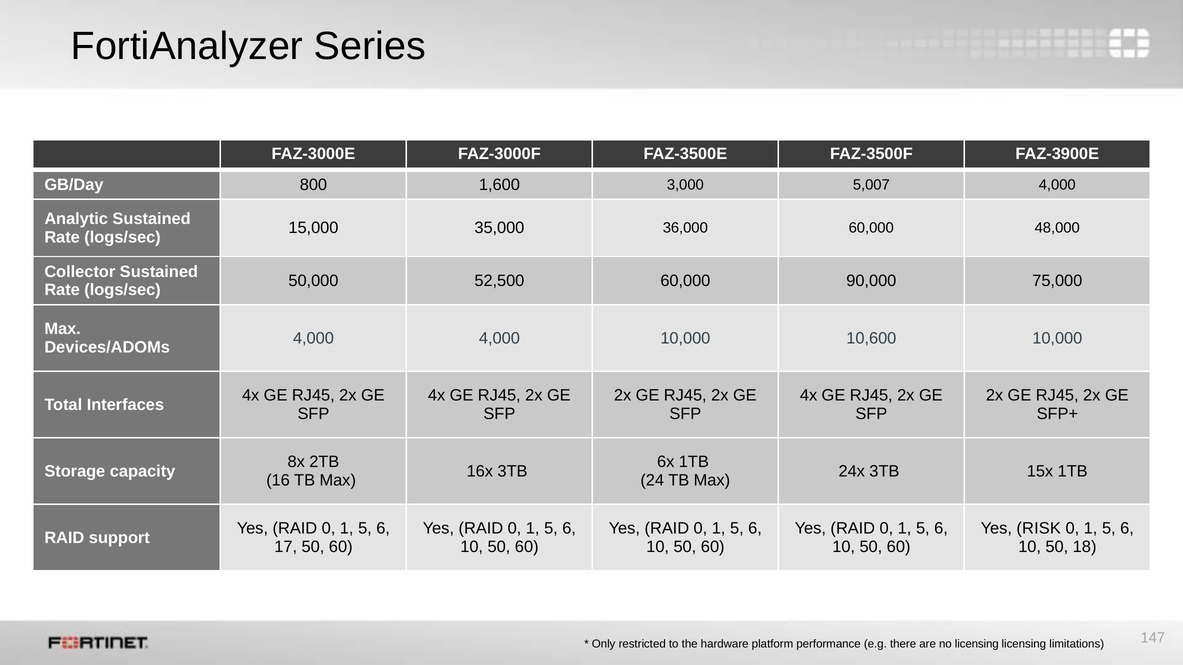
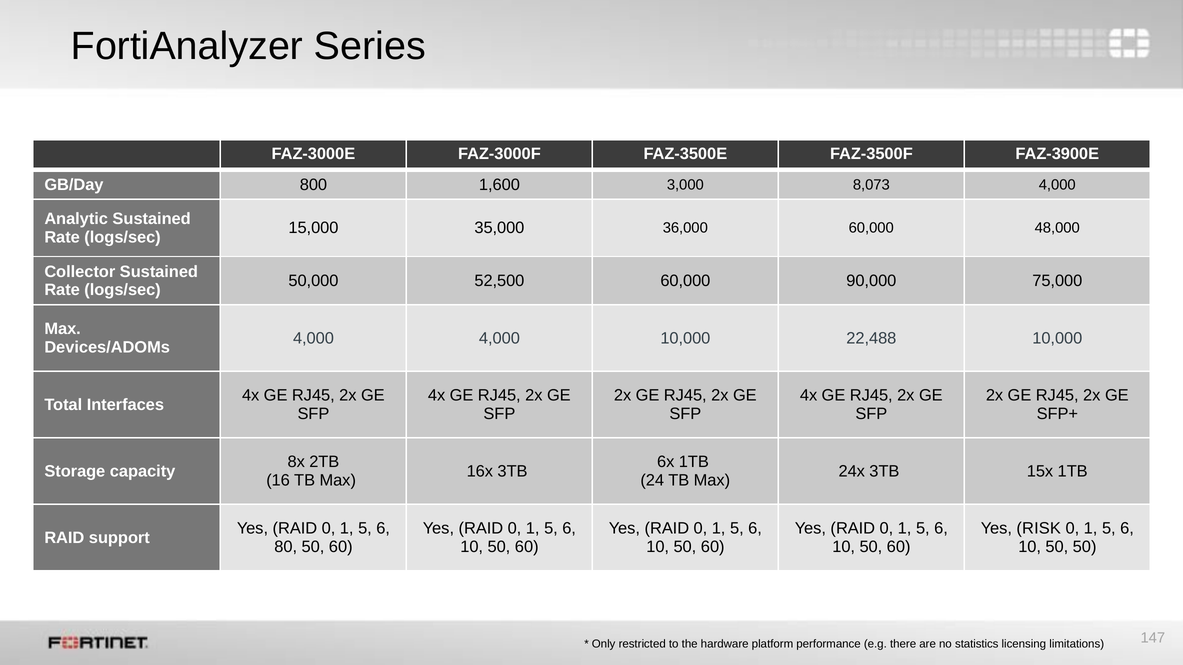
5,007: 5,007 -> 8,073
10,600: 10,600 -> 22,488
17: 17 -> 80
50 18: 18 -> 50
no licensing: licensing -> statistics
